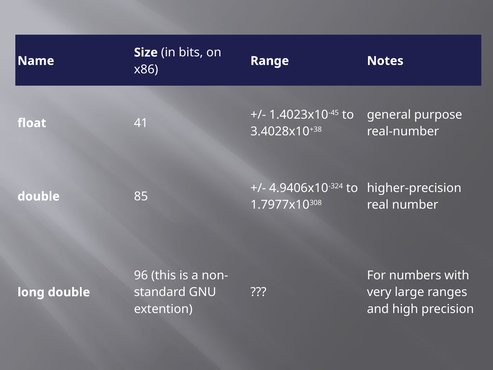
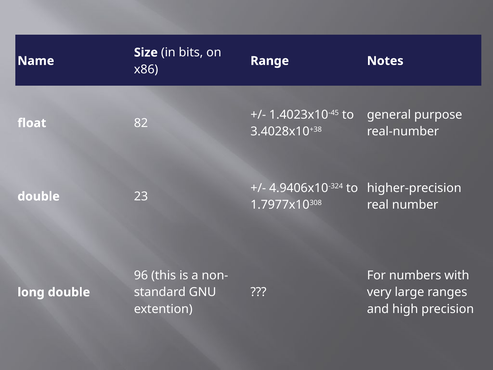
41: 41 -> 82
85: 85 -> 23
